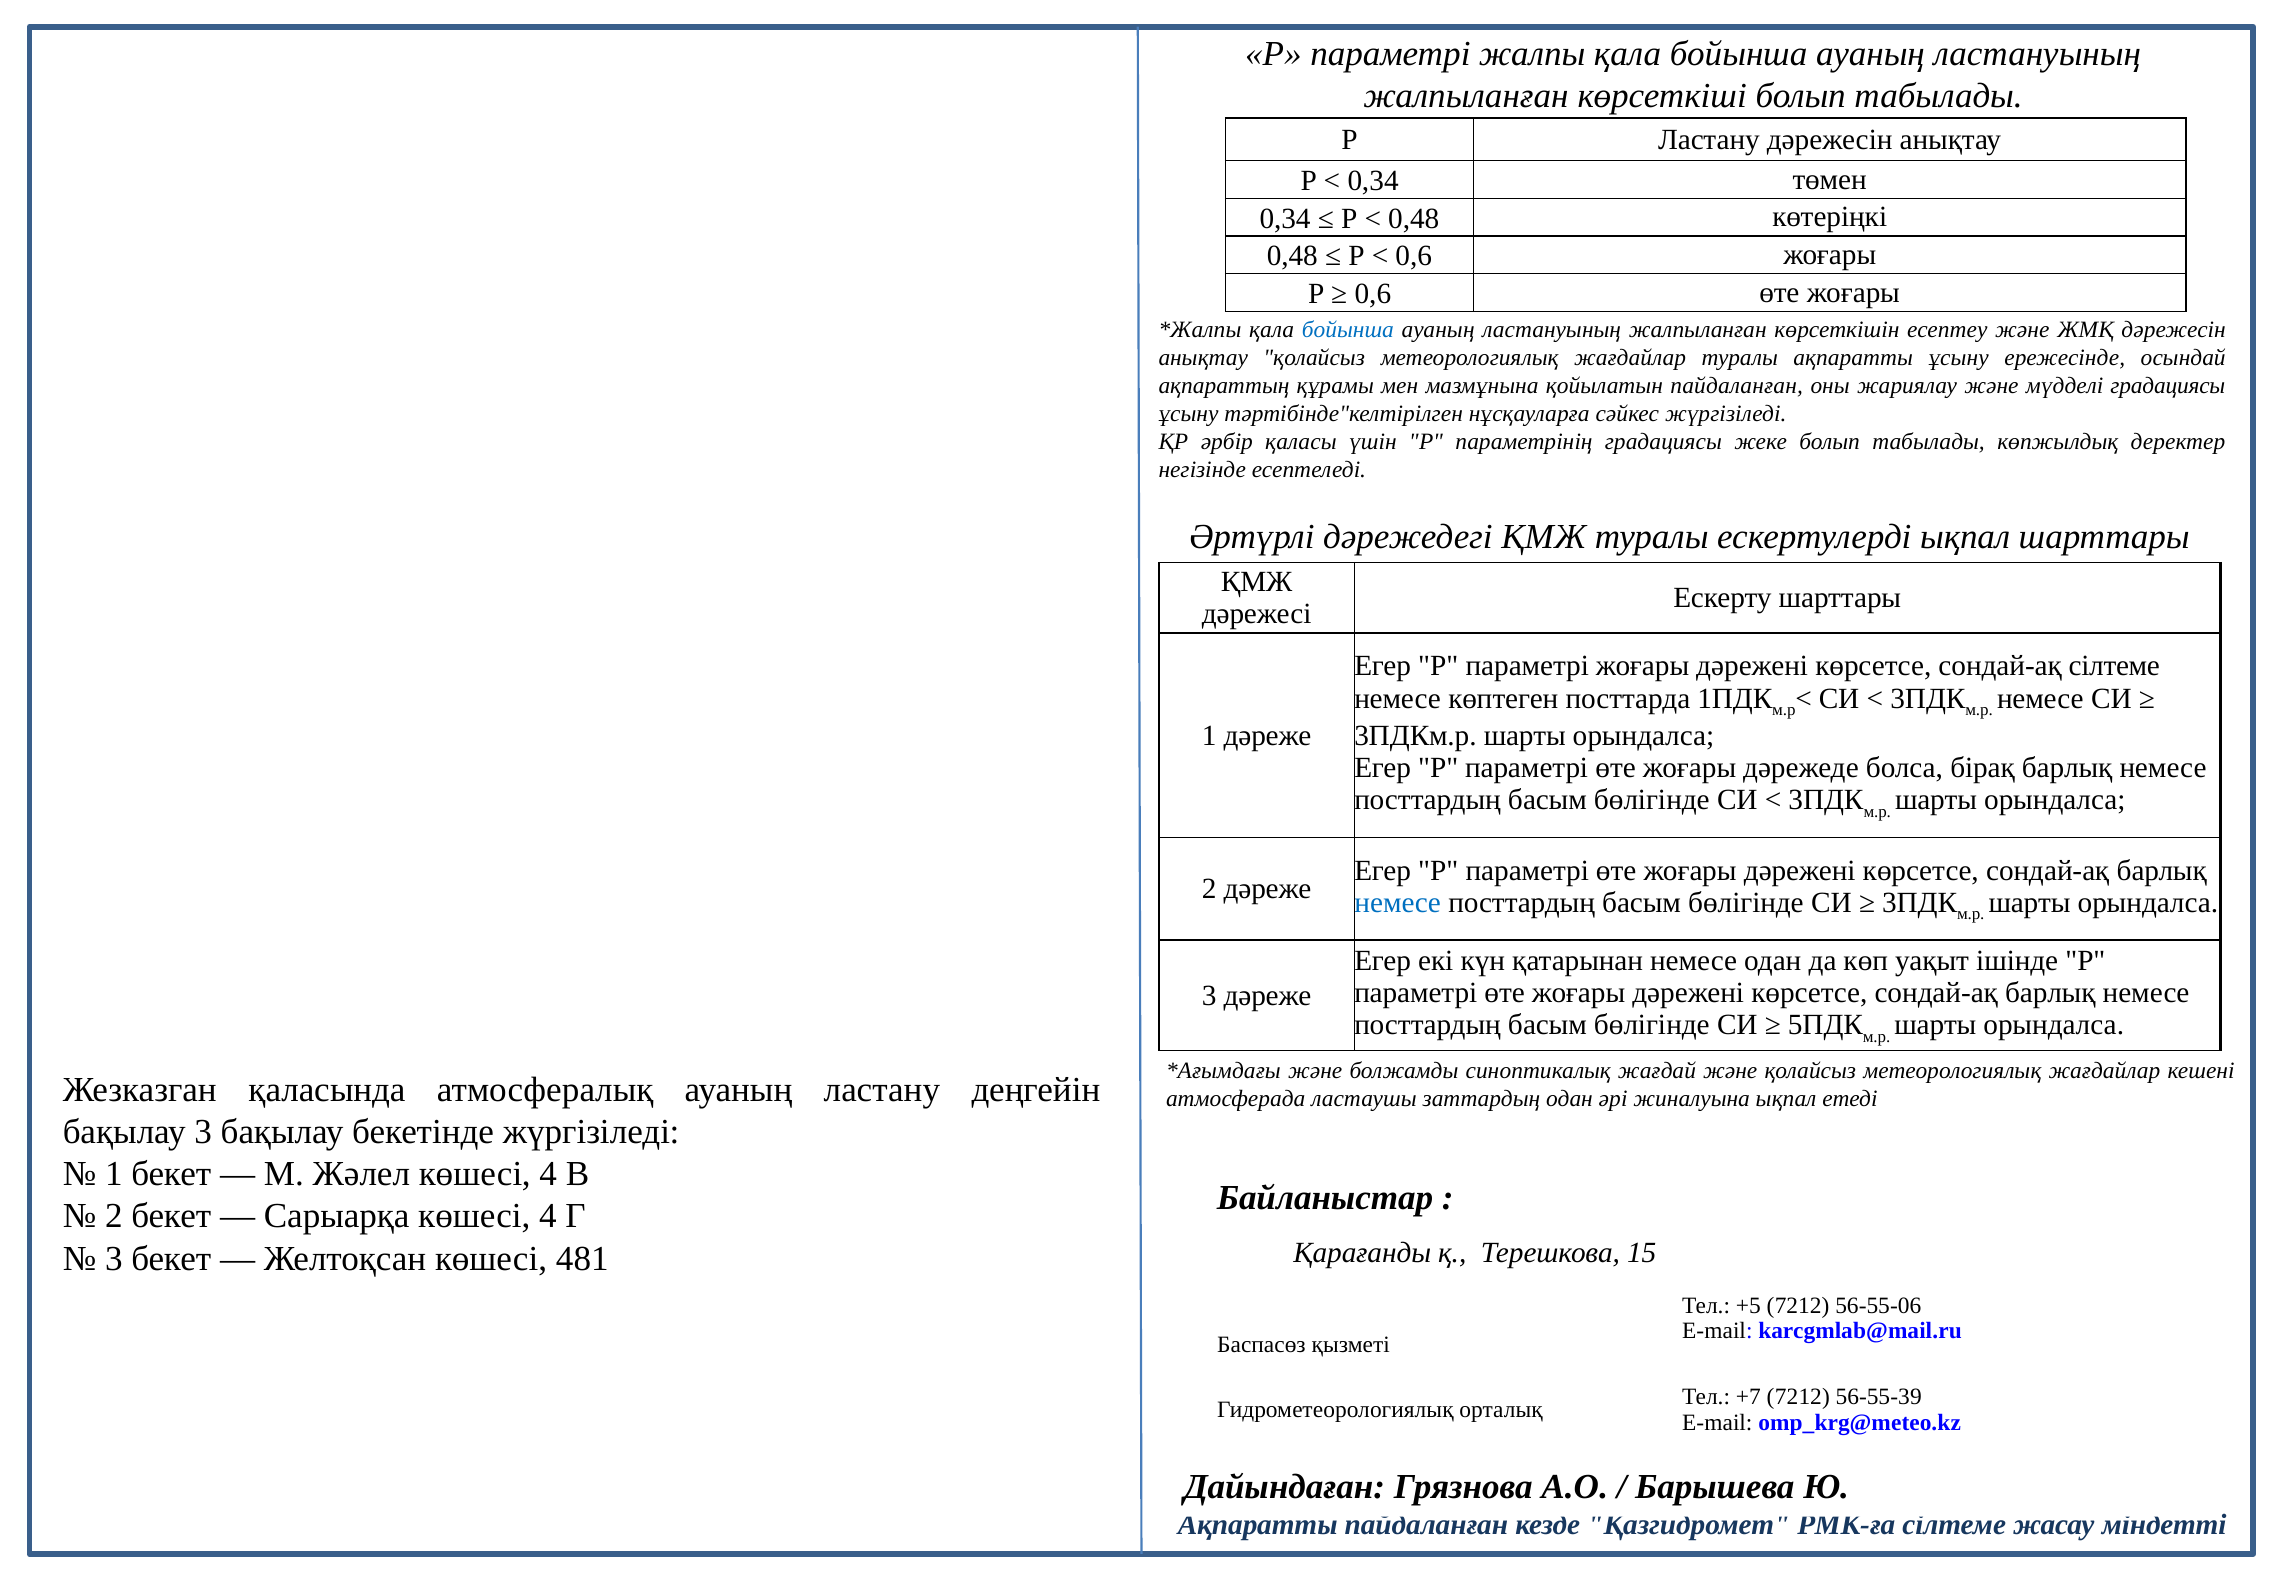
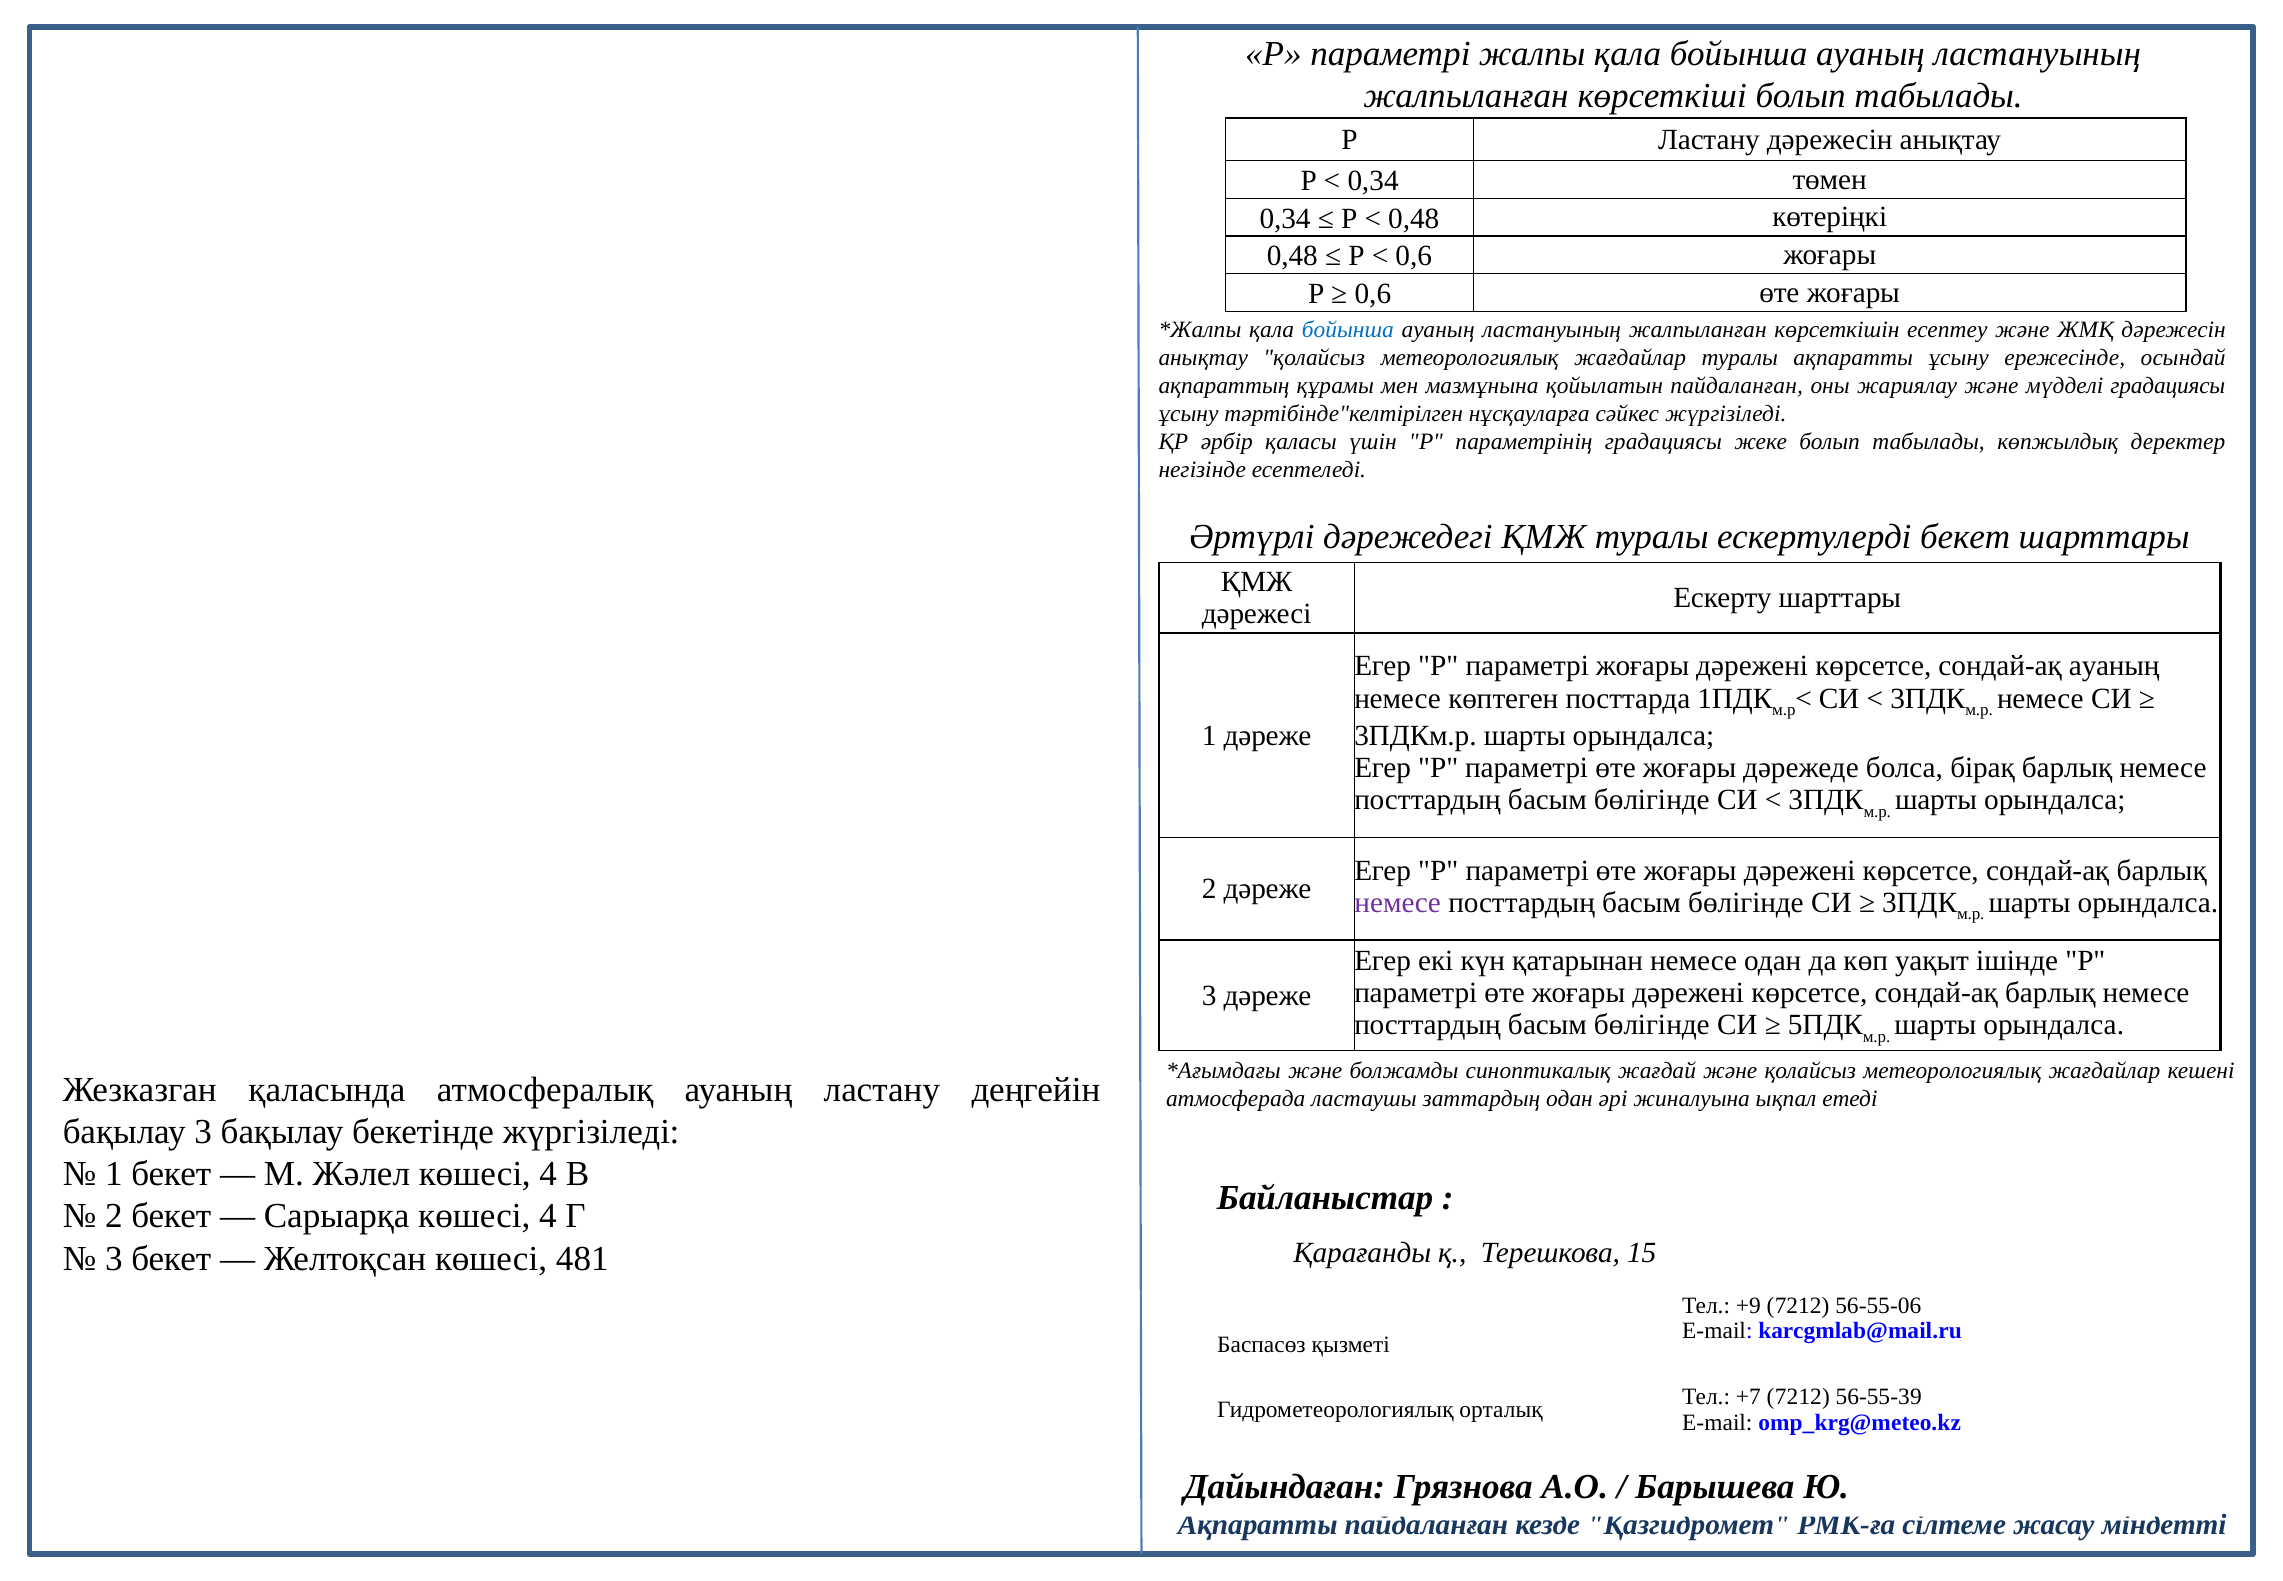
ескертулерді ықпал: ықпал -> бекет
сондай-ақ сілтеме: сілтеме -> ауаның
немесе at (1398, 902) colour: blue -> purple
+5: +5 -> +9
